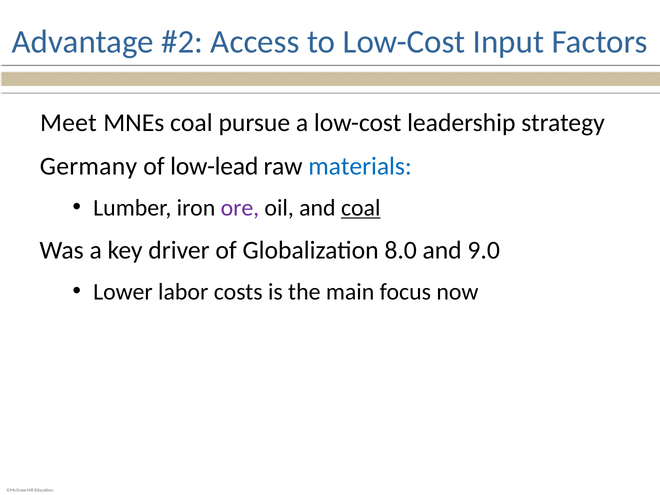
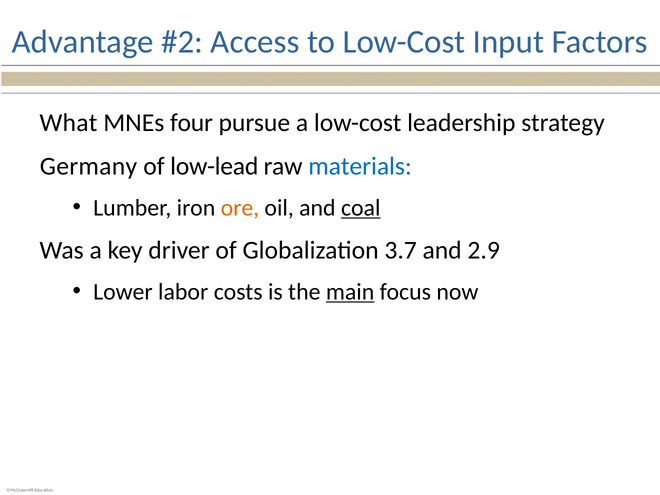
Meet: Meet -> What
MNEs coal: coal -> four
ore colour: purple -> orange
8.0: 8.0 -> 3.7
9.0: 9.0 -> 2.9
main underline: none -> present
